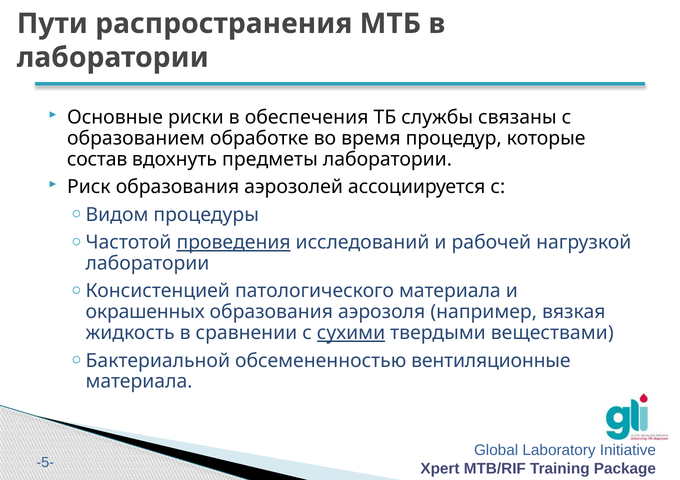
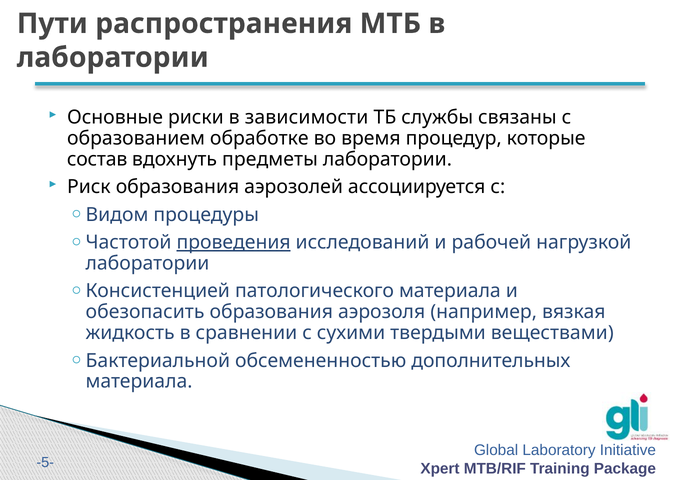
обеспечения: обеспечения -> зависимости
окрашенных: окрашенных -> обезопасить
сухими underline: present -> none
вентиляционные: вентиляционные -> дополнительных
